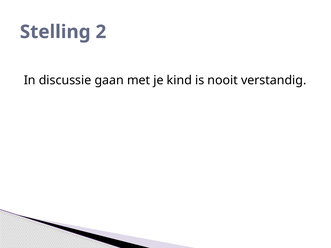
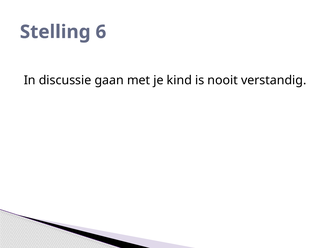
2: 2 -> 6
